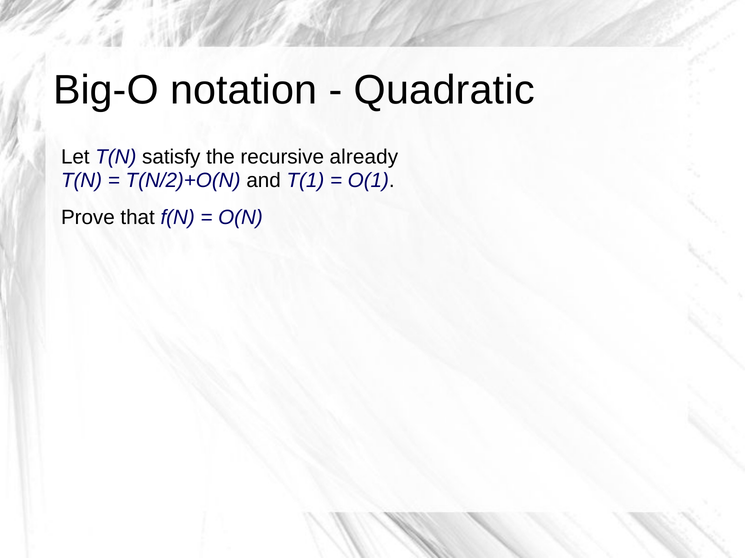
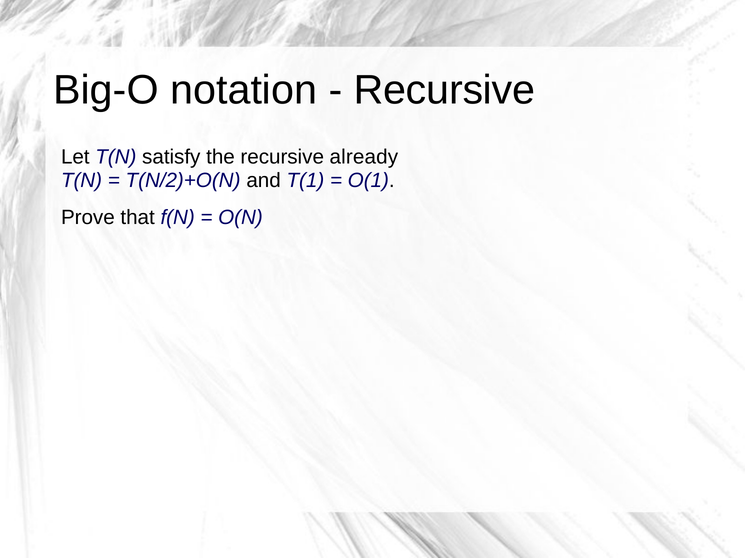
Quadratic at (444, 90): Quadratic -> Recursive
